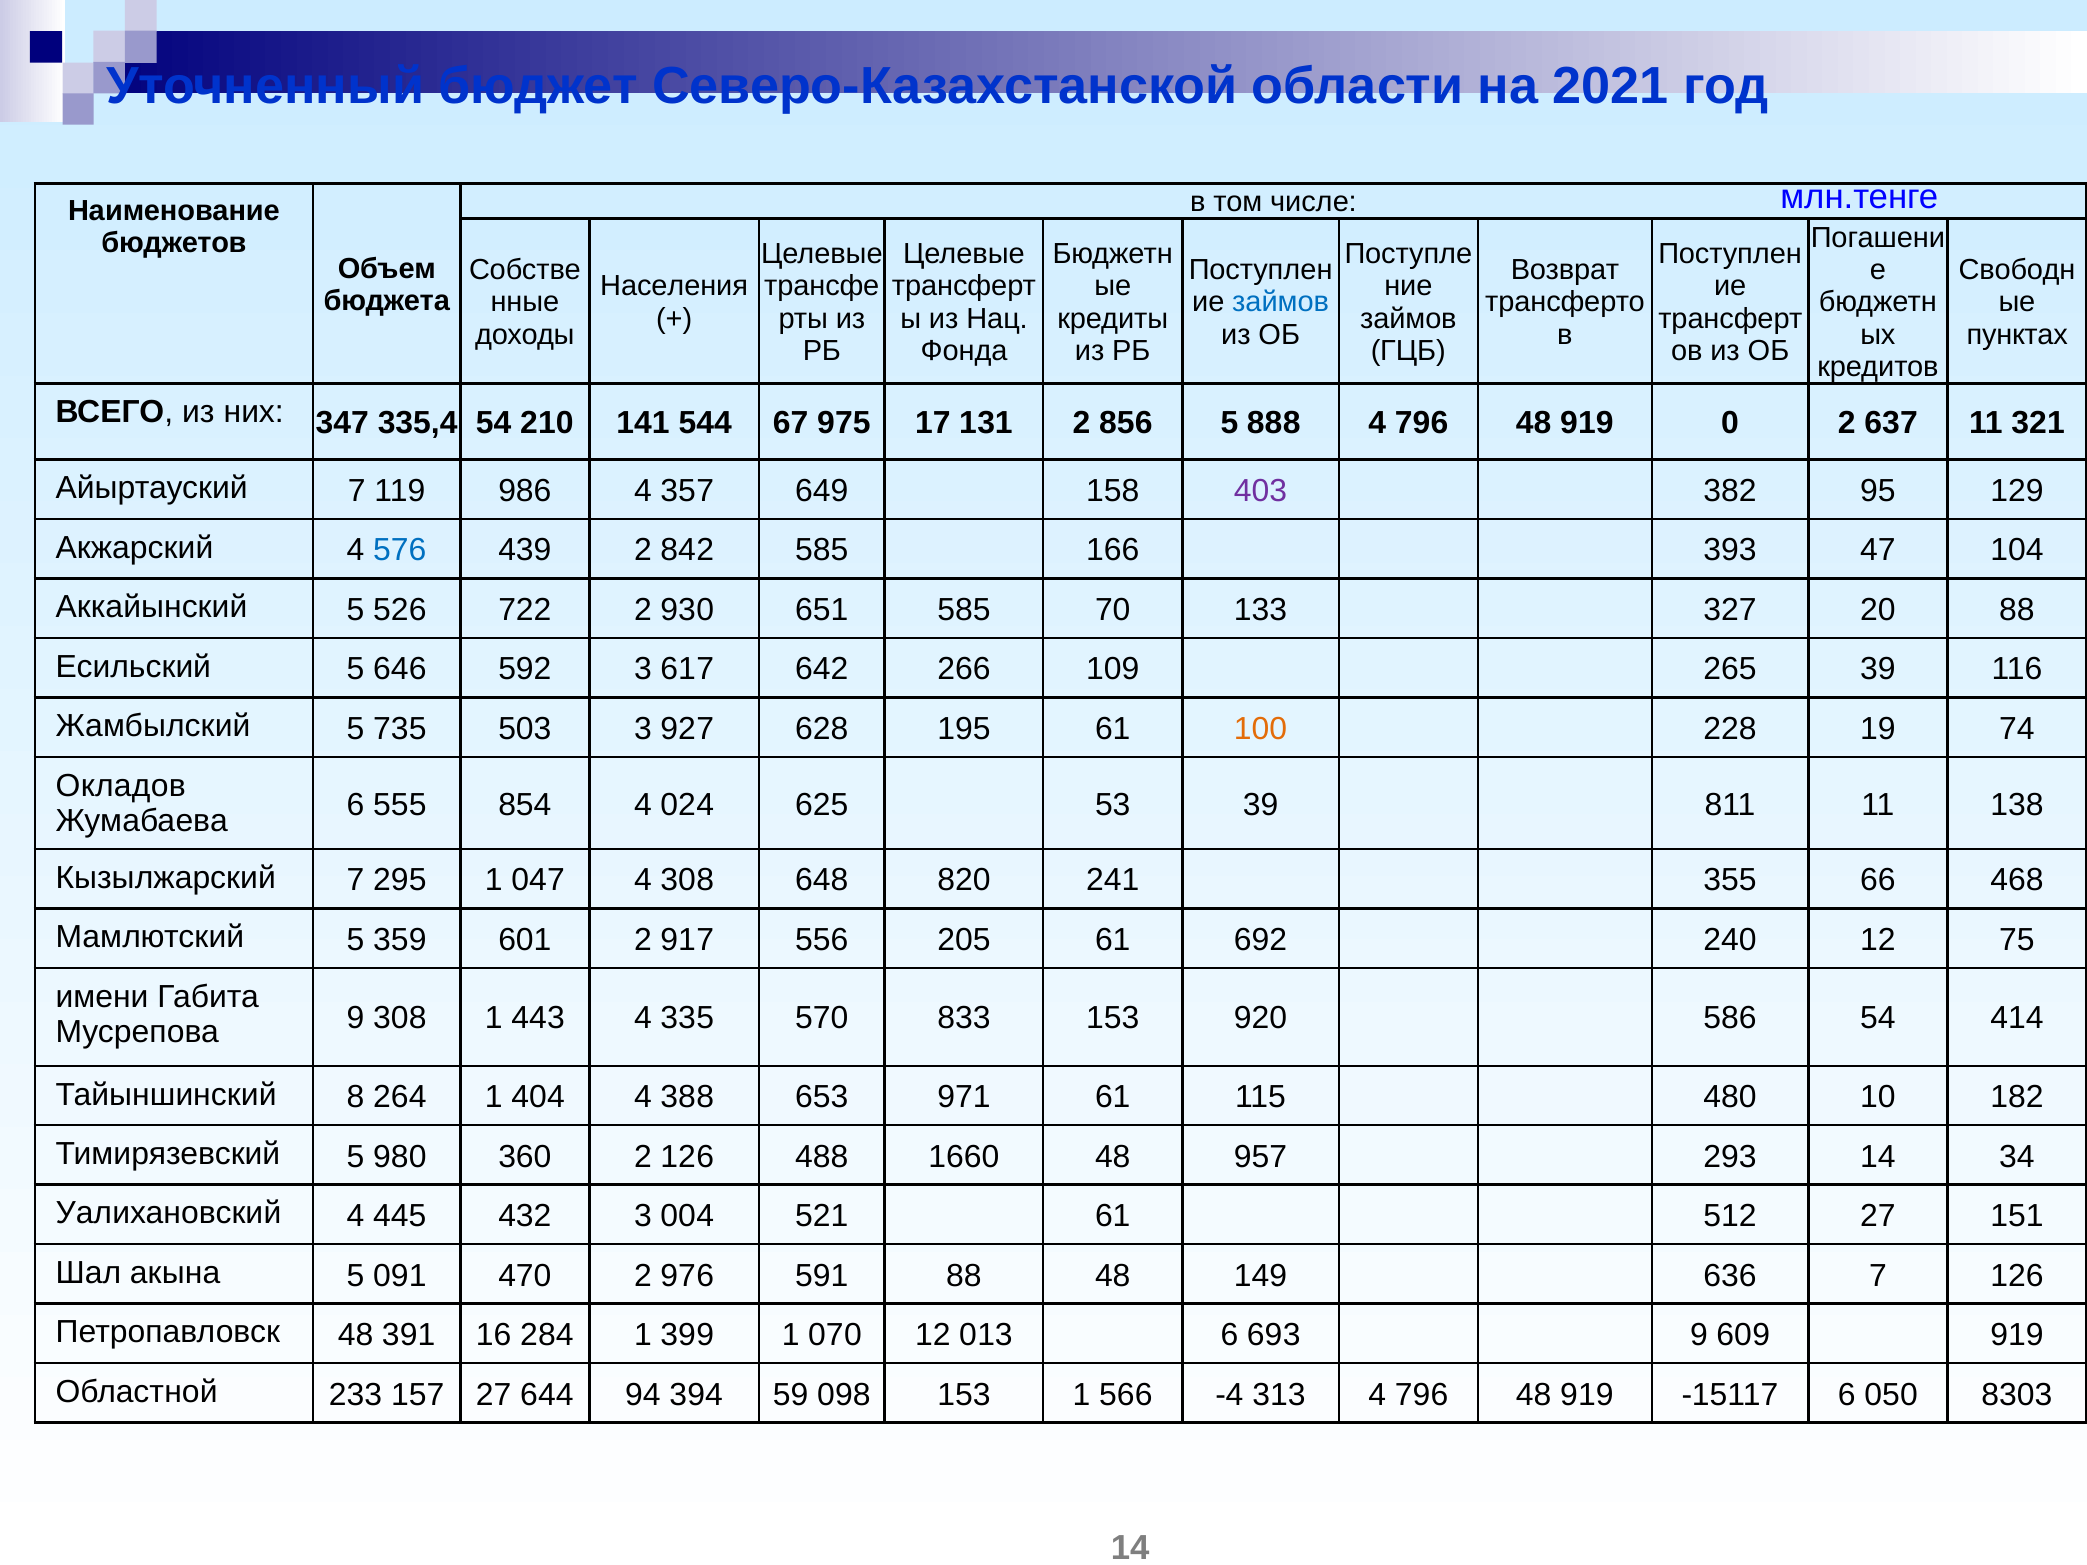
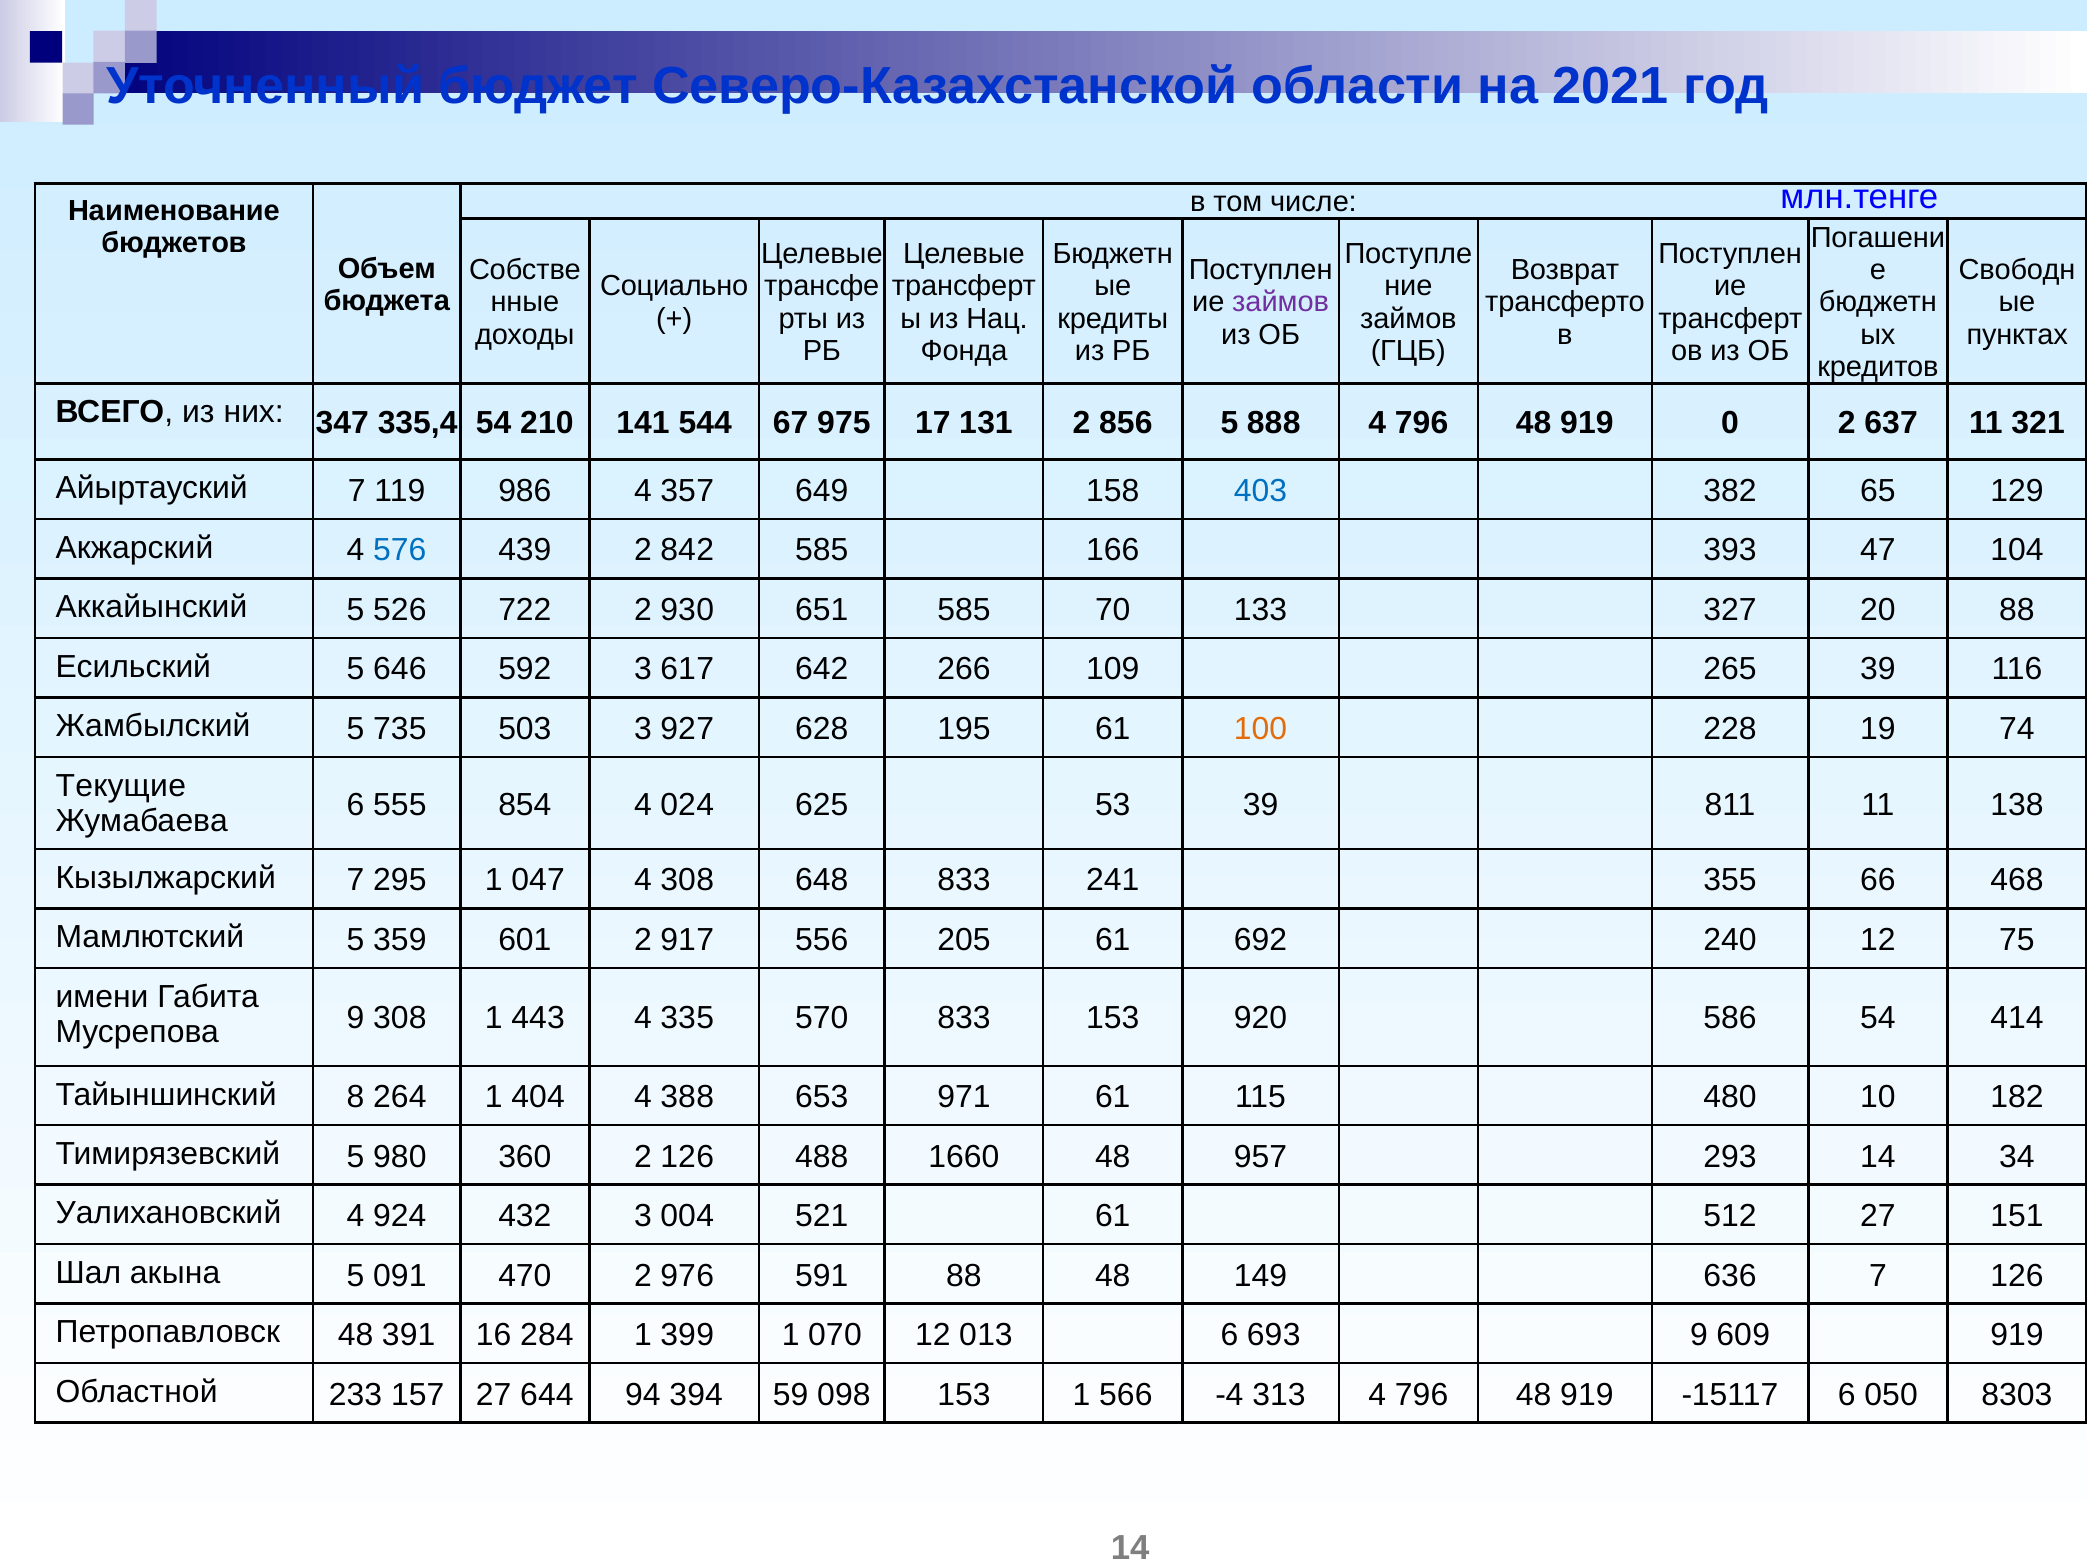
Населения: Населения -> Социально
займов at (1281, 302) colour: blue -> purple
403 colour: purple -> blue
95: 95 -> 65
Окладов: Окладов -> Текущие
648 820: 820 -> 833
445: 445 -> 924
